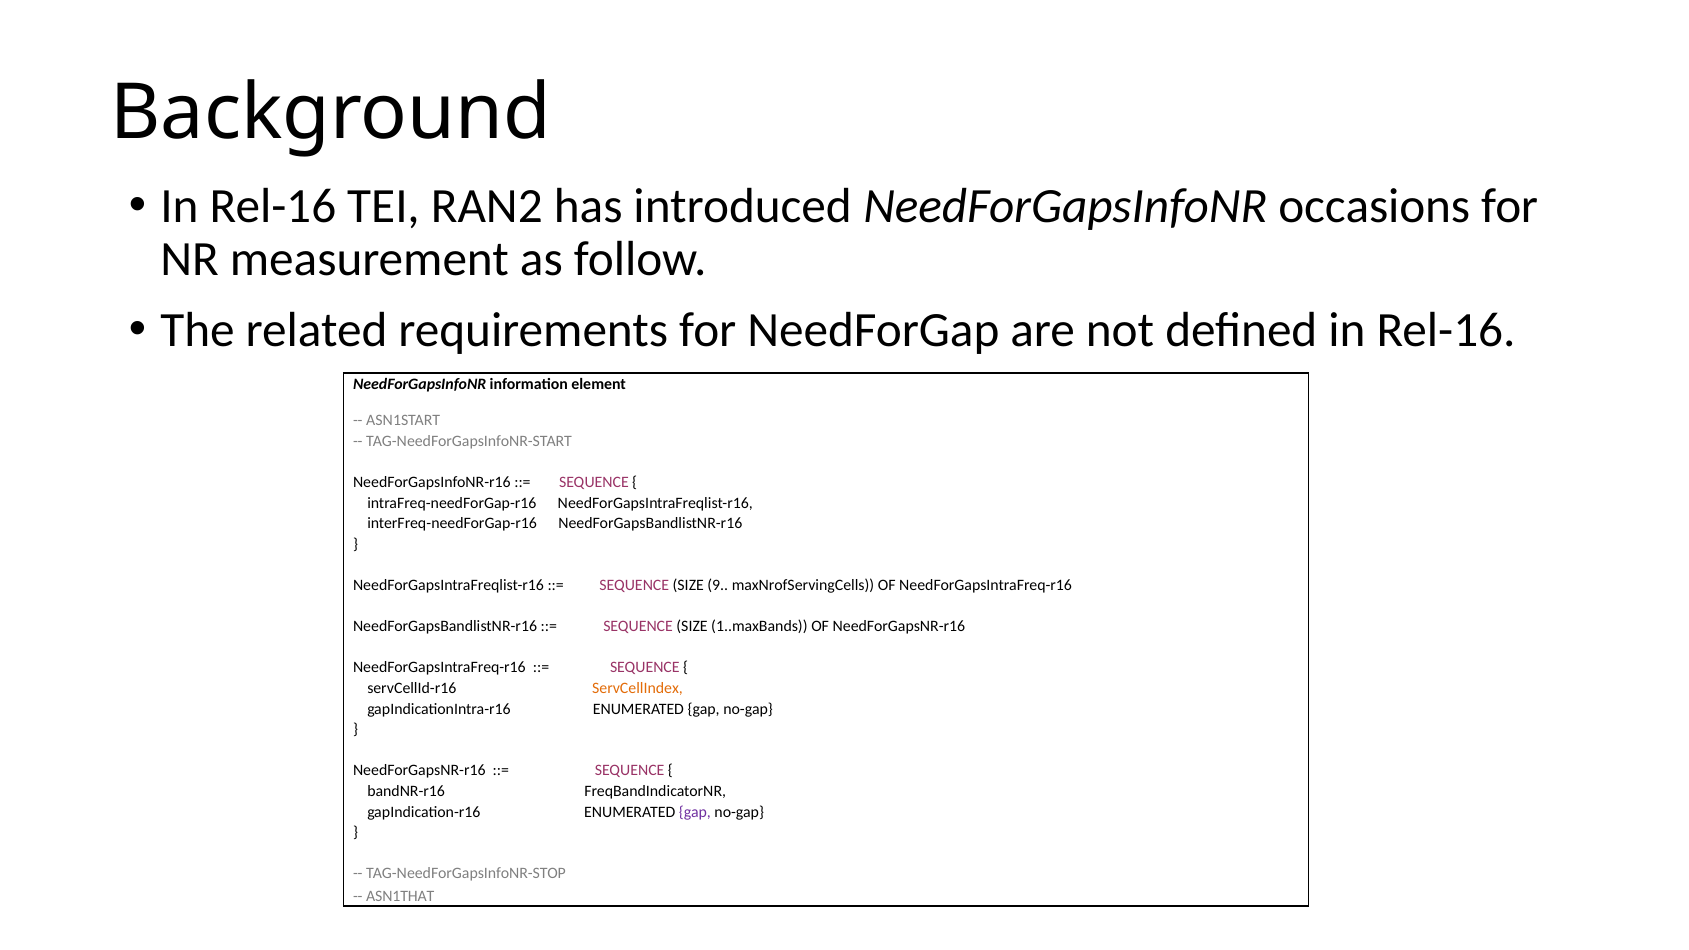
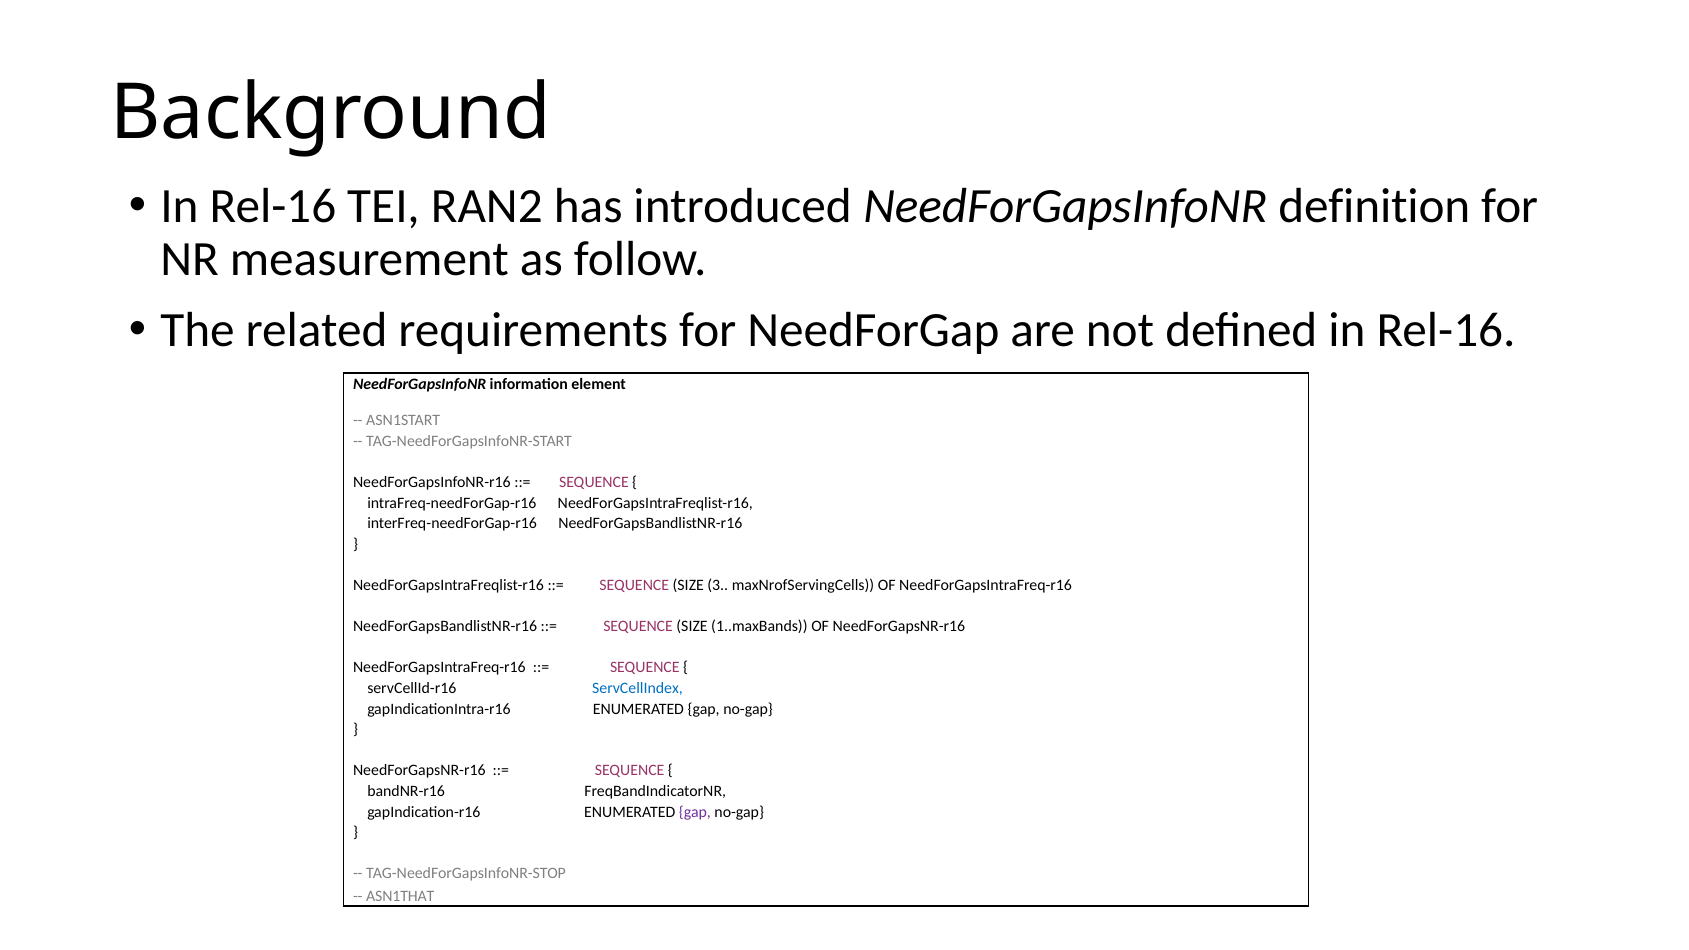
occasions: occasions -> definition
9: 9 -> 3
ServCellIndex colour: orange -> blue
